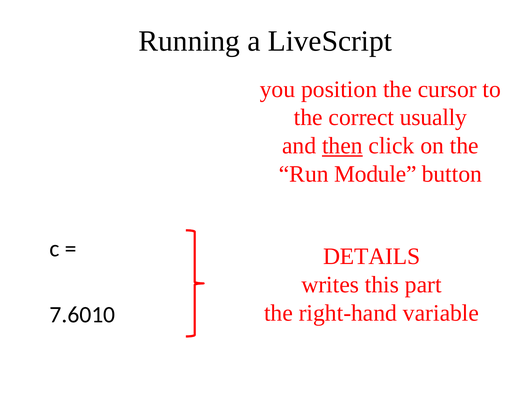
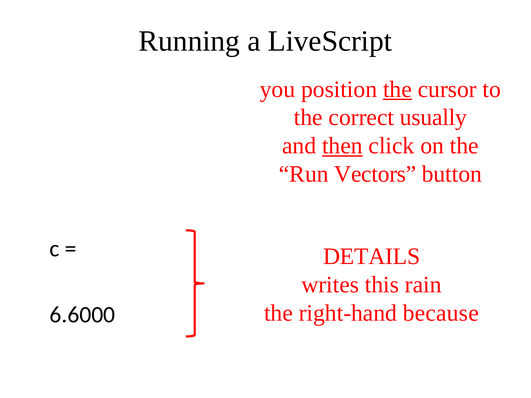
the at (397, 89) underline: none -> present
Module: Module -> Vectors
part: part -> rain
variable: variable -> because
7.6010: 7.6010 -> 6.6000
